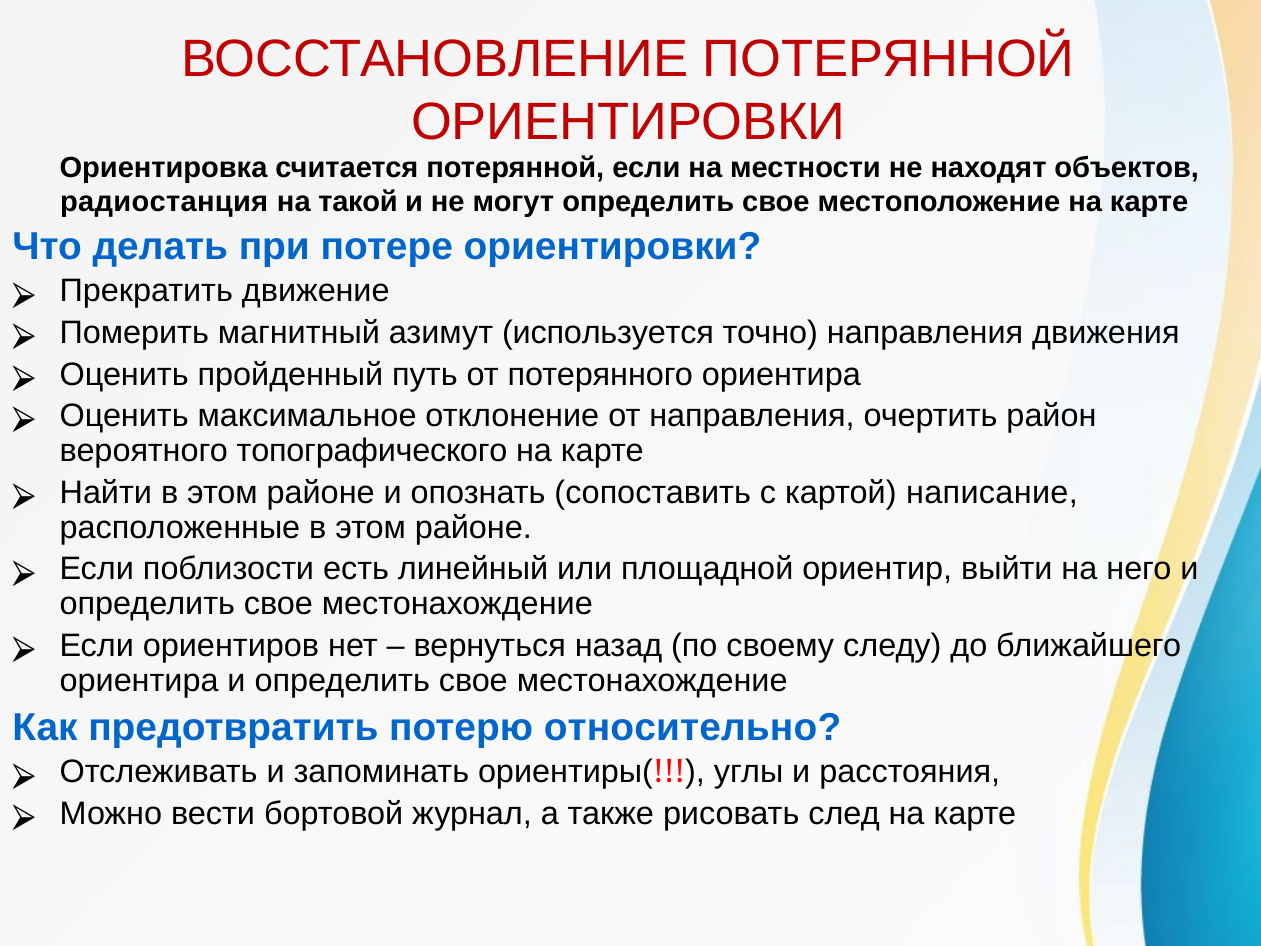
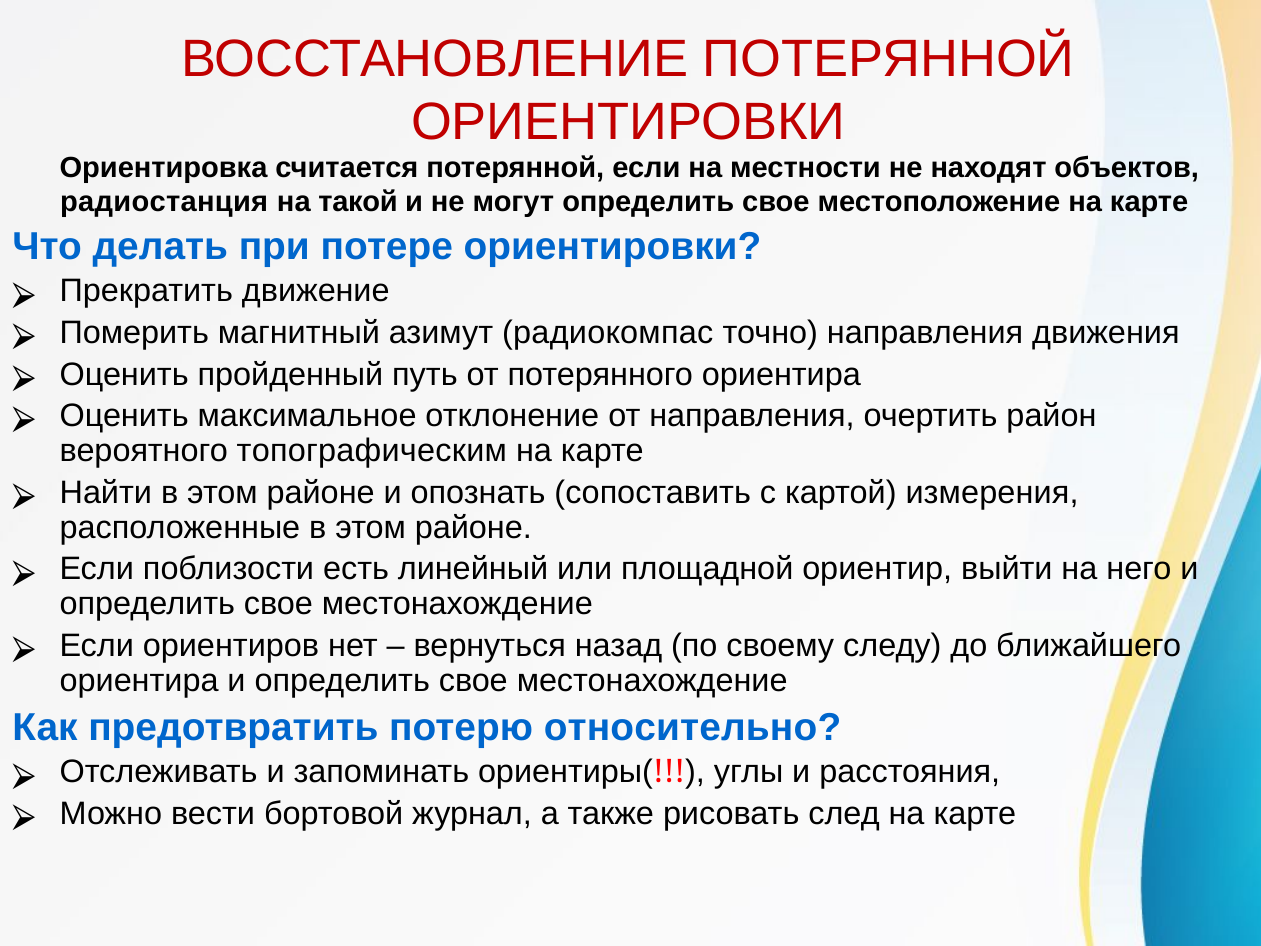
используется: используется -> радиокомпас
топографического: топографического -> топографическим
написание: написание -> измерения
